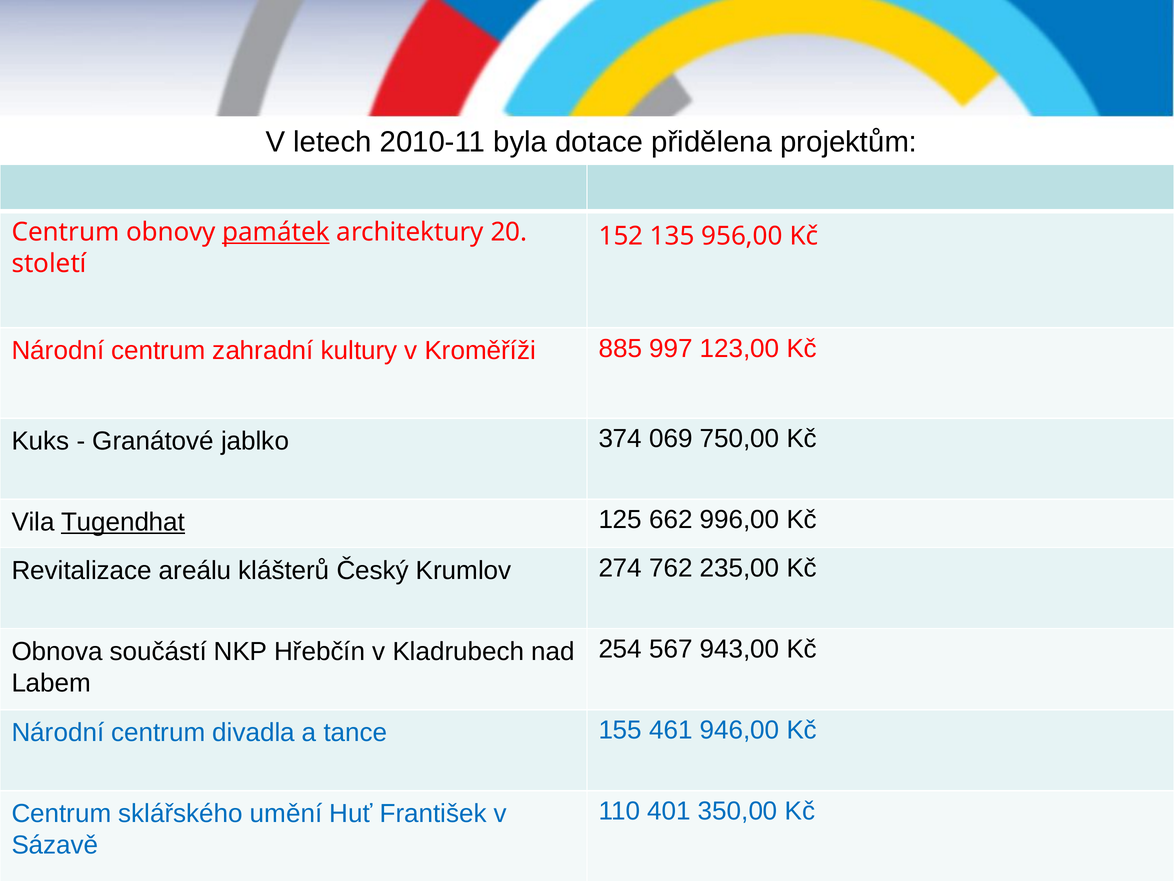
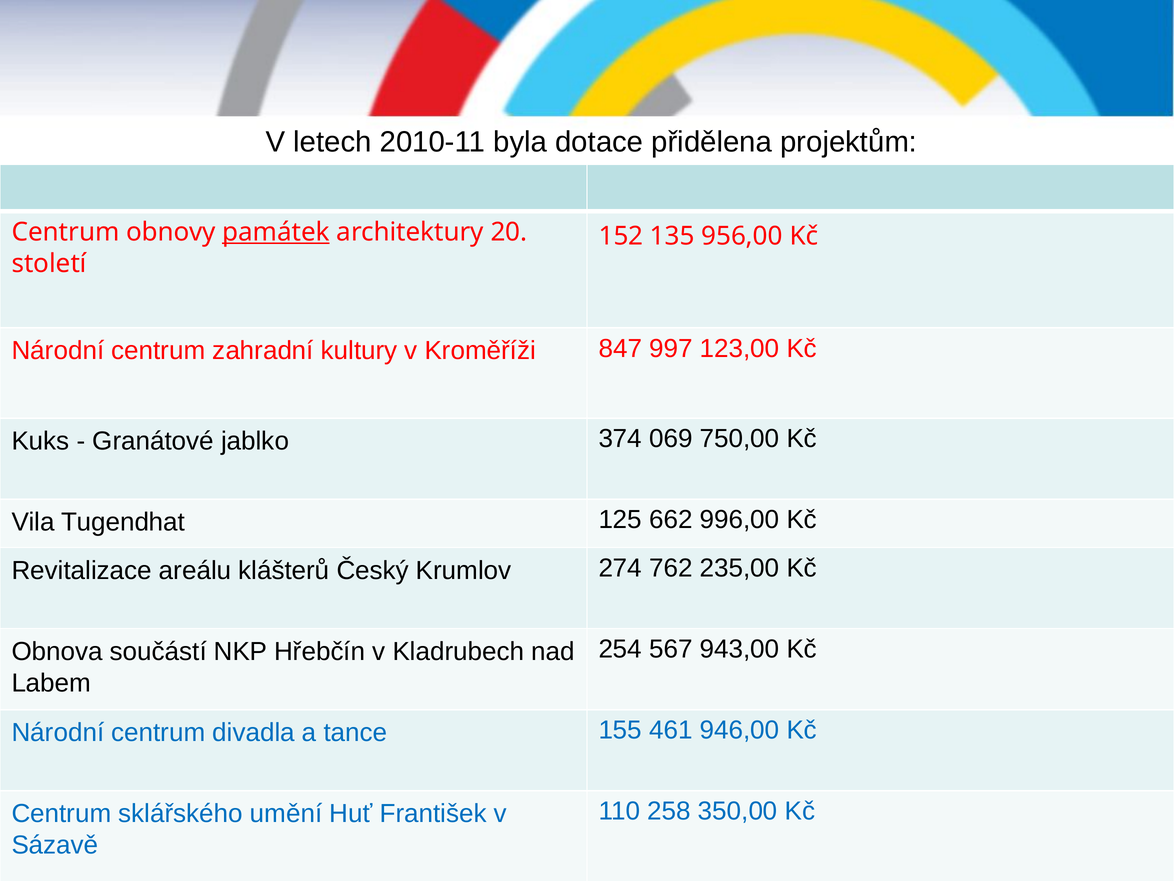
885: 885 -> 847
Tugendhat underline: present -> none
401: 401 -> 258
